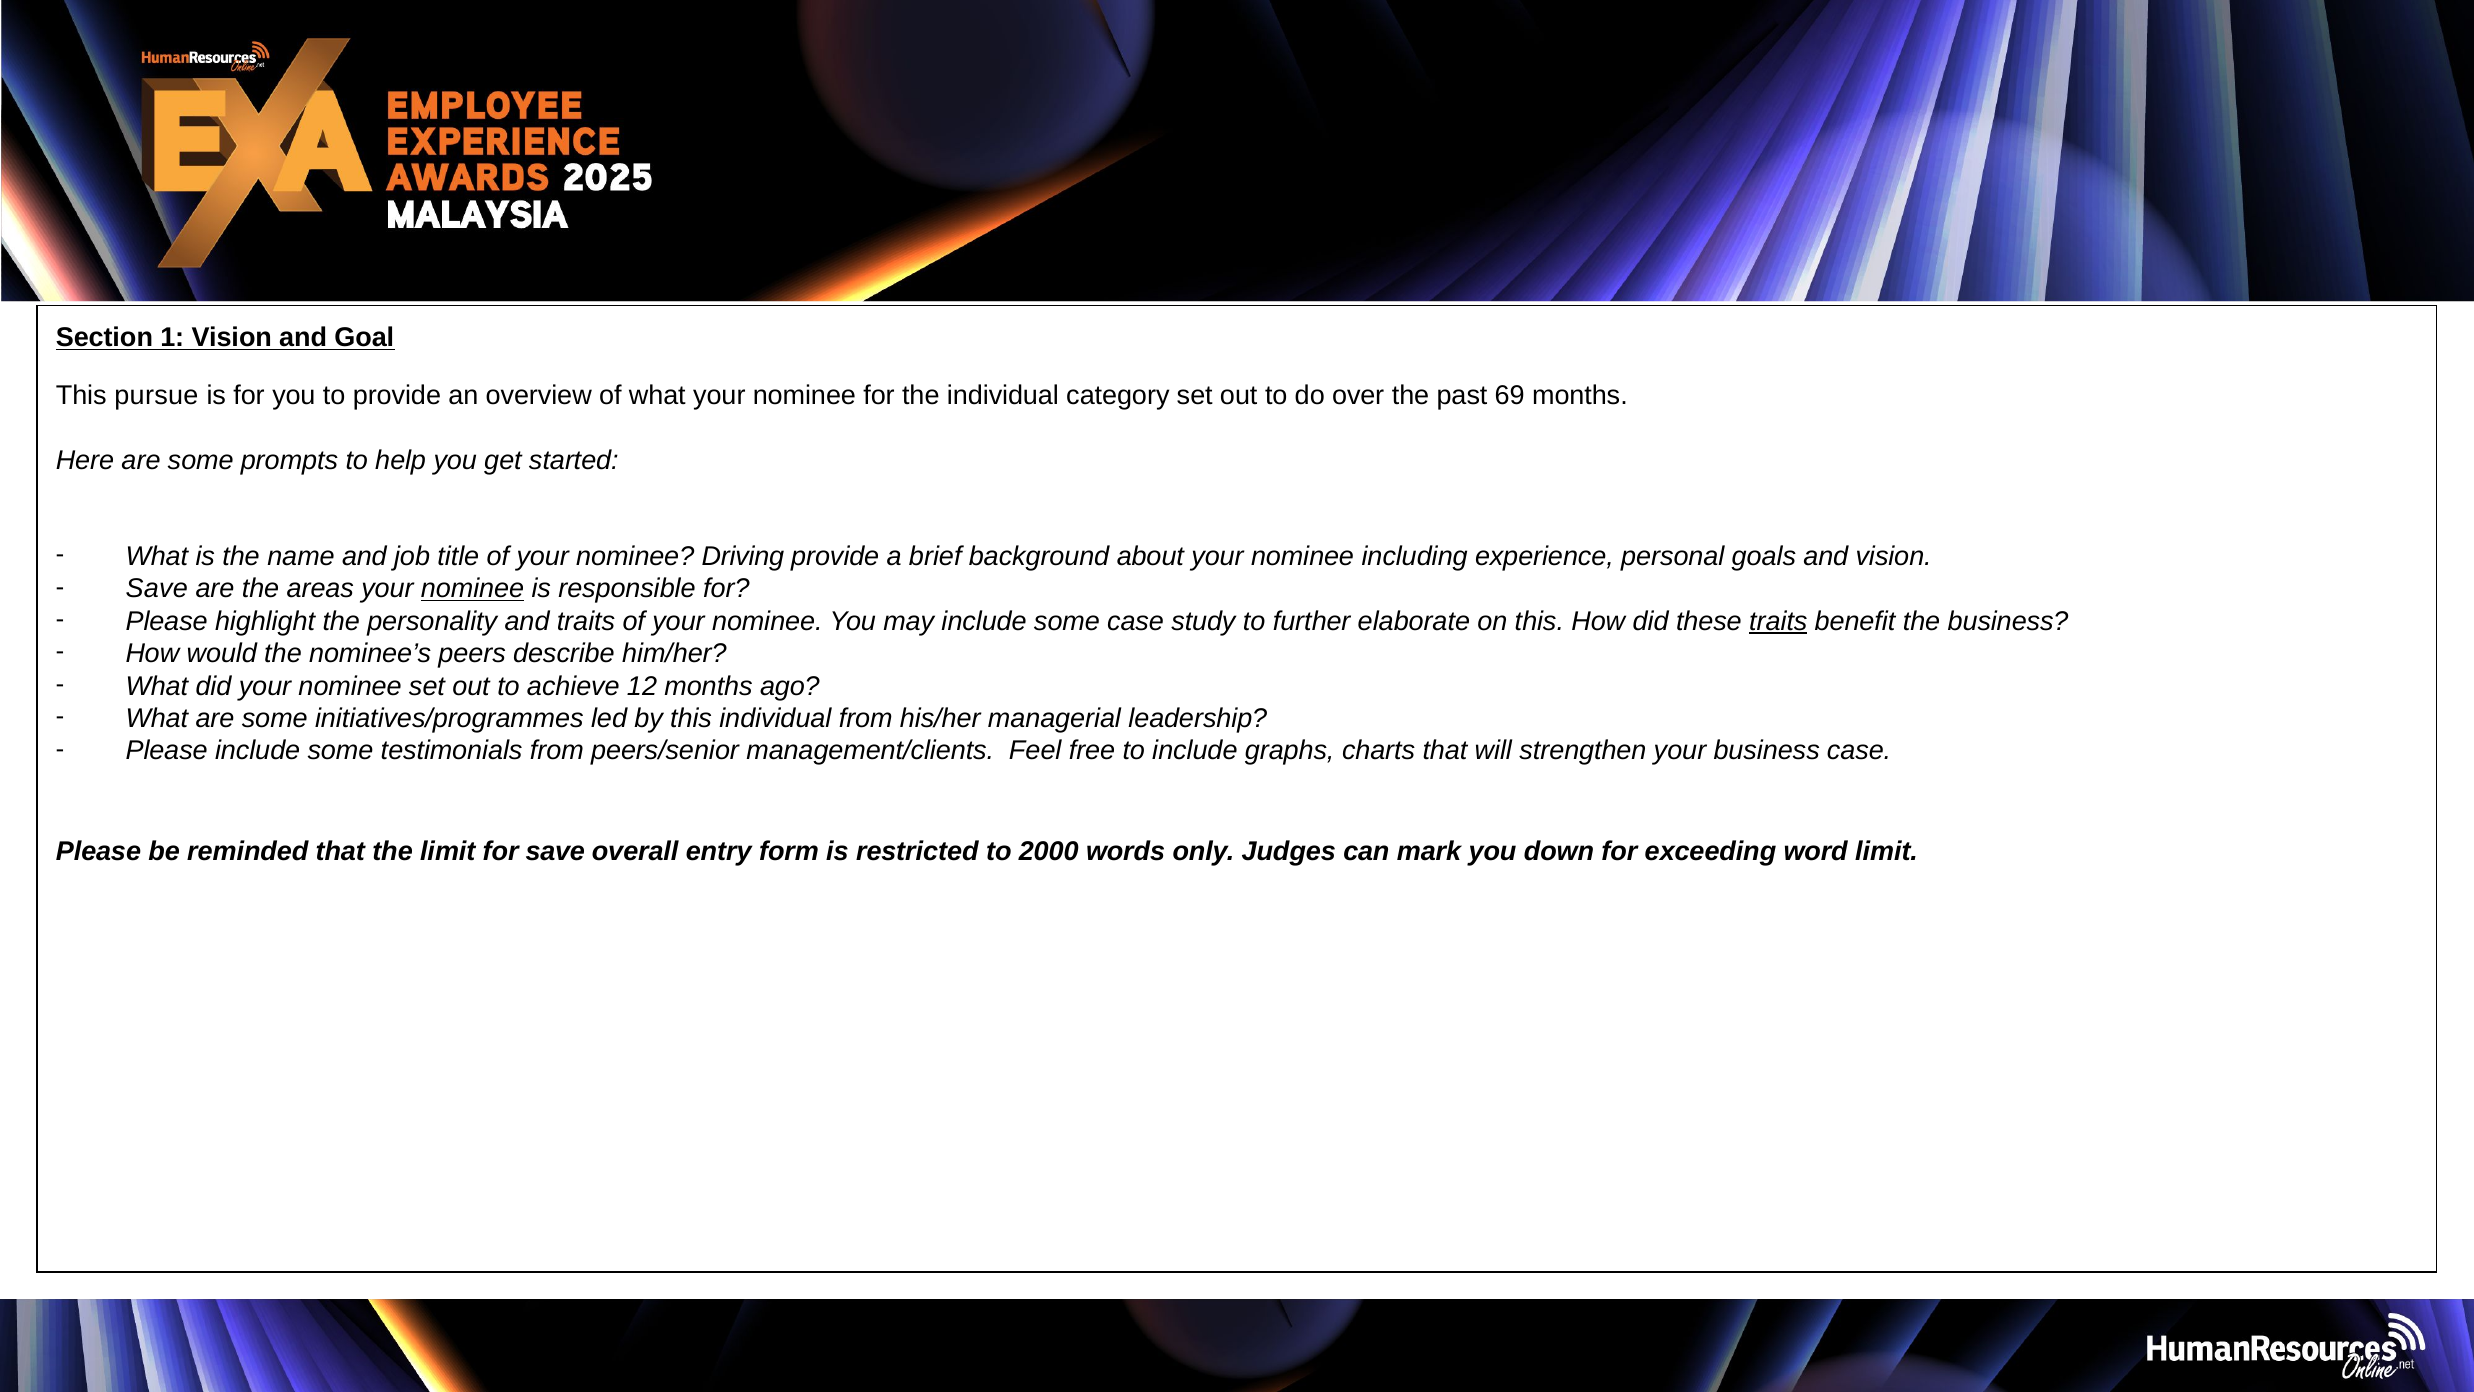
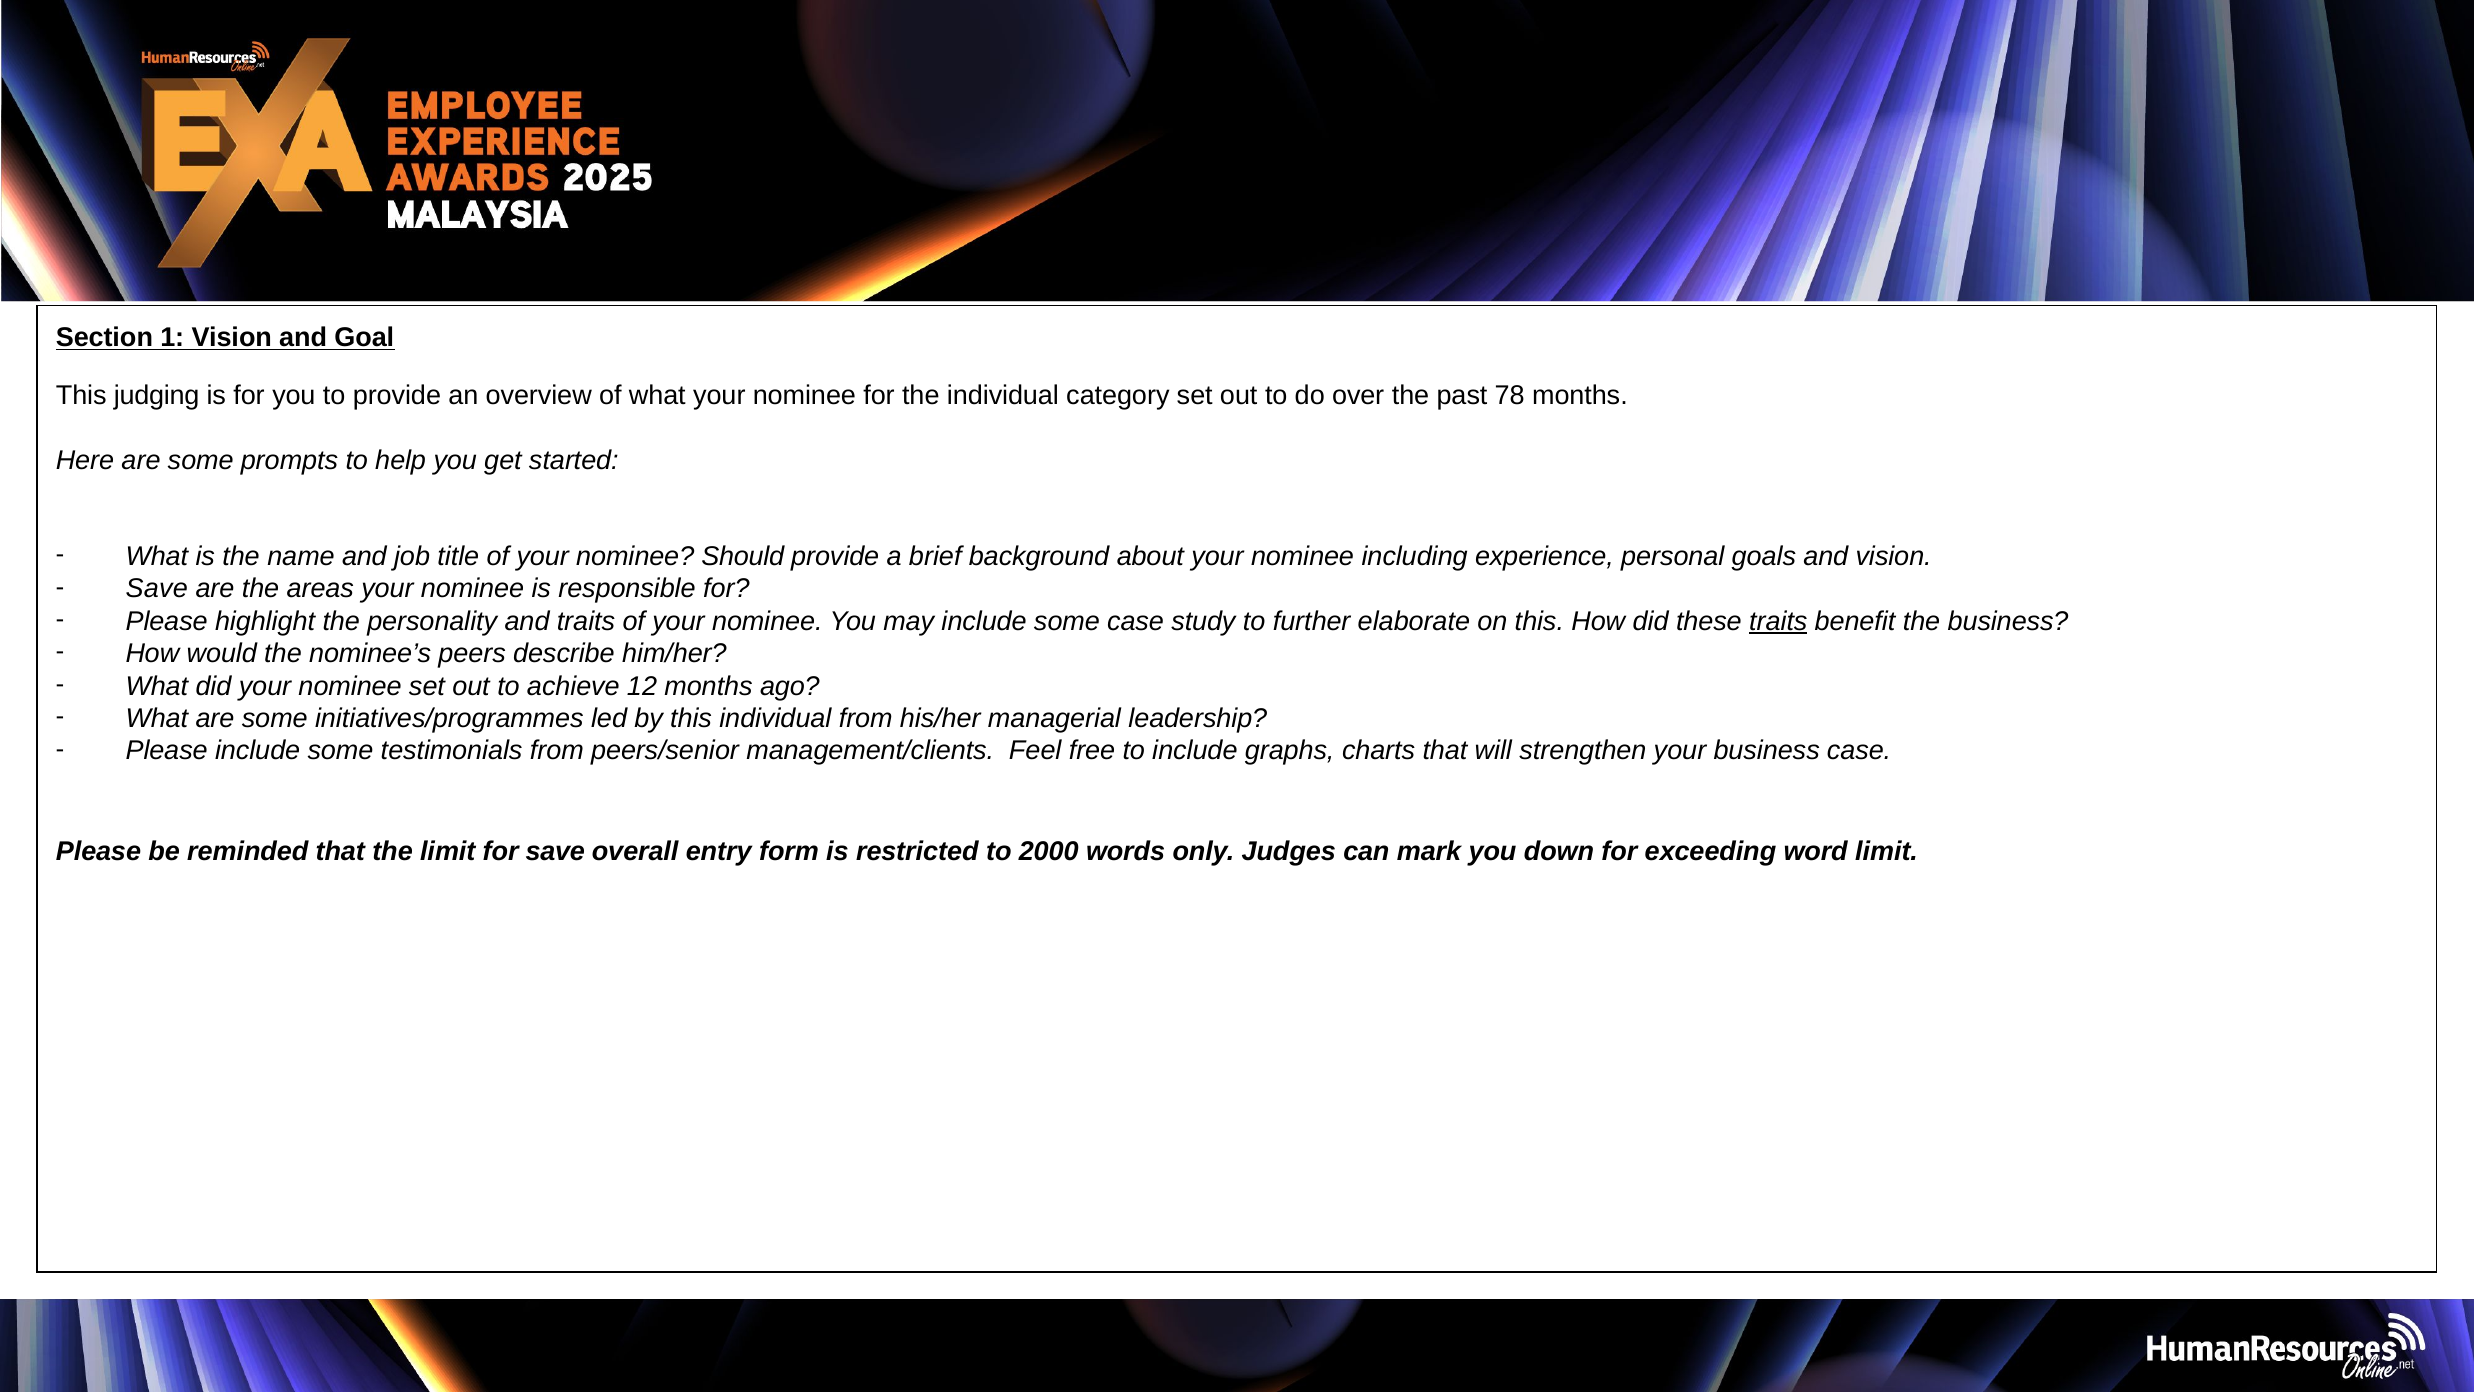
pursue: pursue -> judging
69: 69 -> 78
Driving: Driving -> Should
nominee at (473, 589) underline: present -> none
